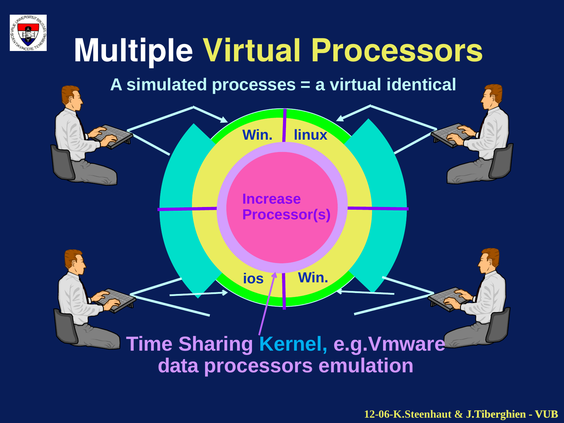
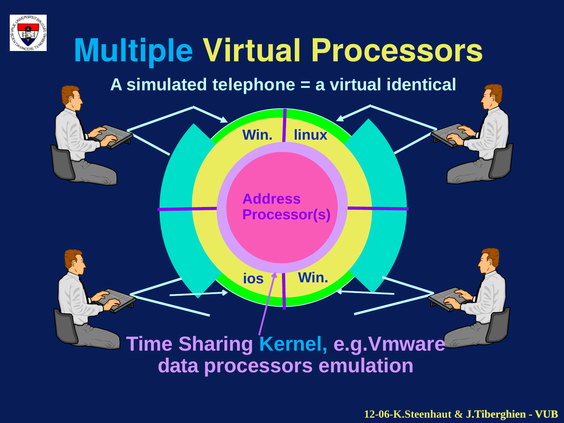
Multiple colour: white -> light blue
processes: processes -> telephone
Increase: Increase -> Address
